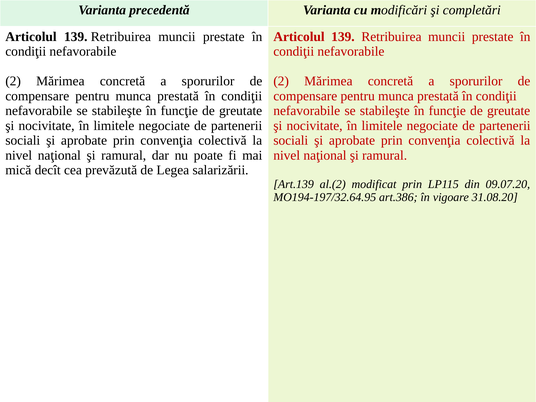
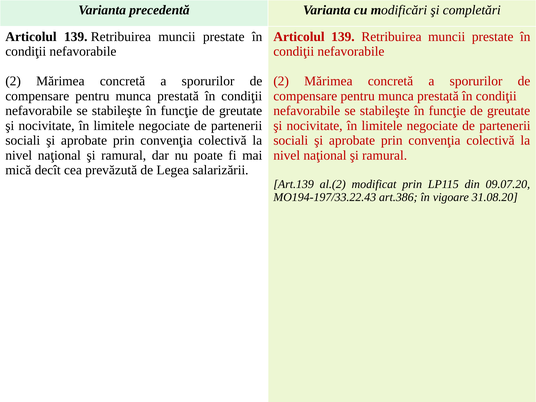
MO194-197/32.64.95: MO194-197/32.64.95 -> MO194-197/33.22.43
